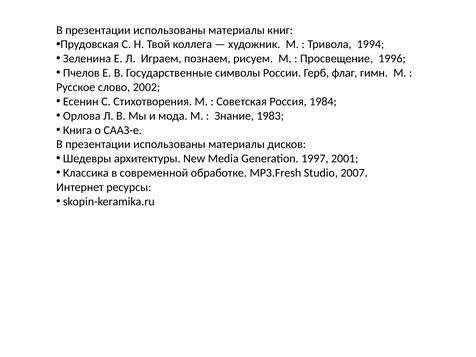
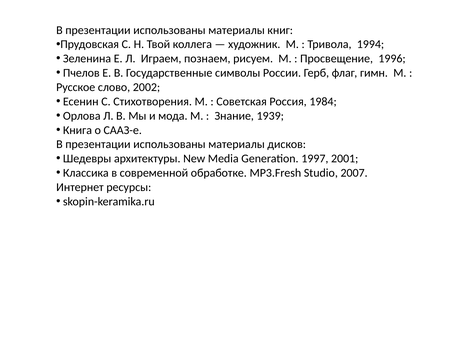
1983: 1983 -> 1939
